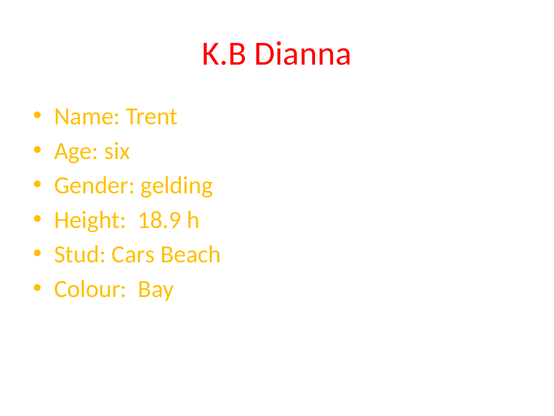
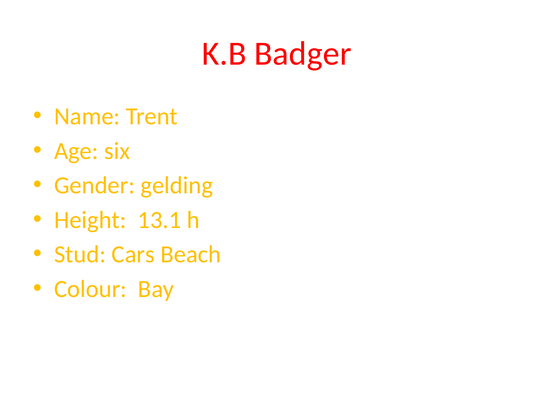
Dianna: Dianna -> Badger
18.9: 18.9 -> 13.1
